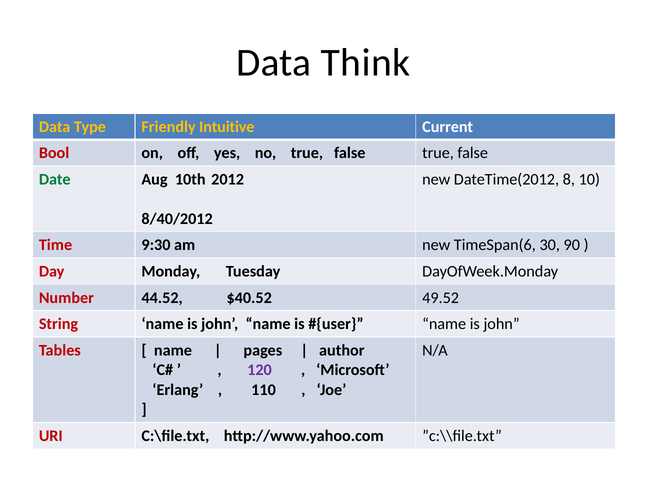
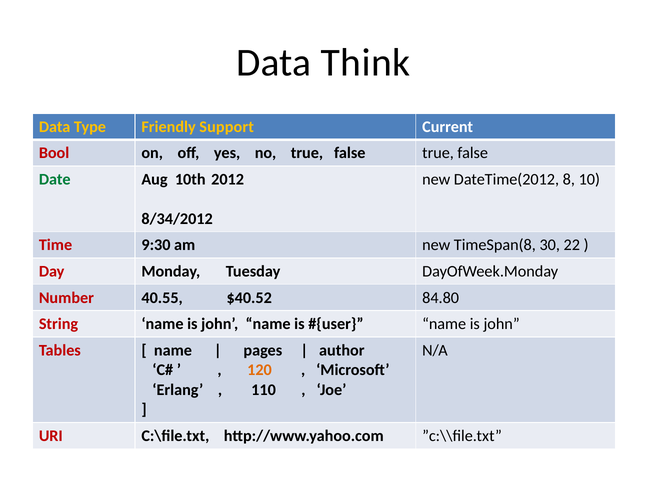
Intuitive: Intuitive -> Support
8/40/2012: 8/40/2012 -> 8/34/2012
TimeSpan(6: TimeSpan(6 -> TimeSpan(8
90: 90 -> 22
44.52: 44.52 -> 40.55
49.52: 49.52 -> 84.80
120 colour: purple -> orange
